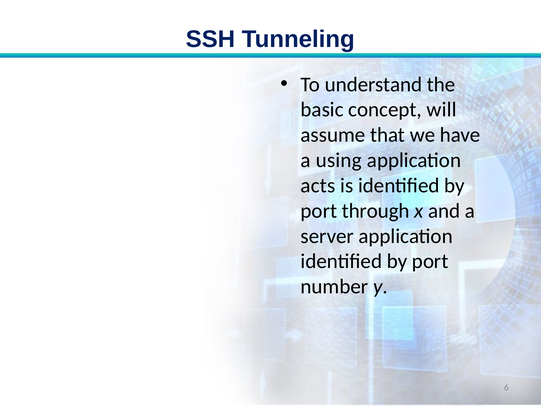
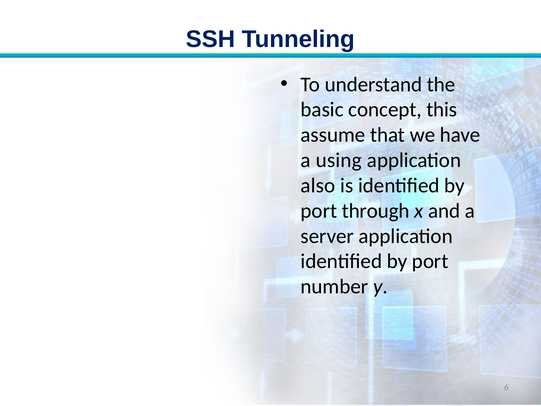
will: will -> this
acts: acts -> also
